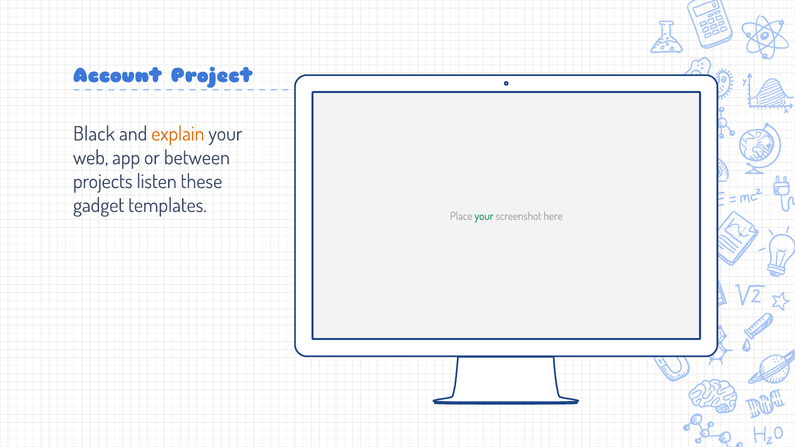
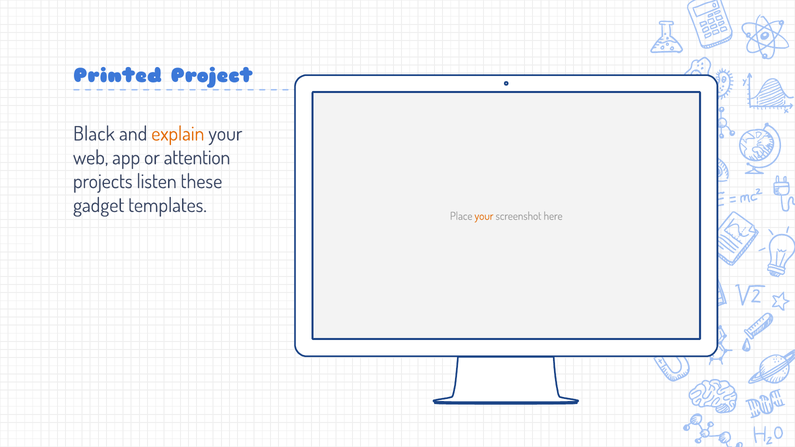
Account: Account -> Printed
between: between -> attention
your at (484, 216) colour: green -> orange
